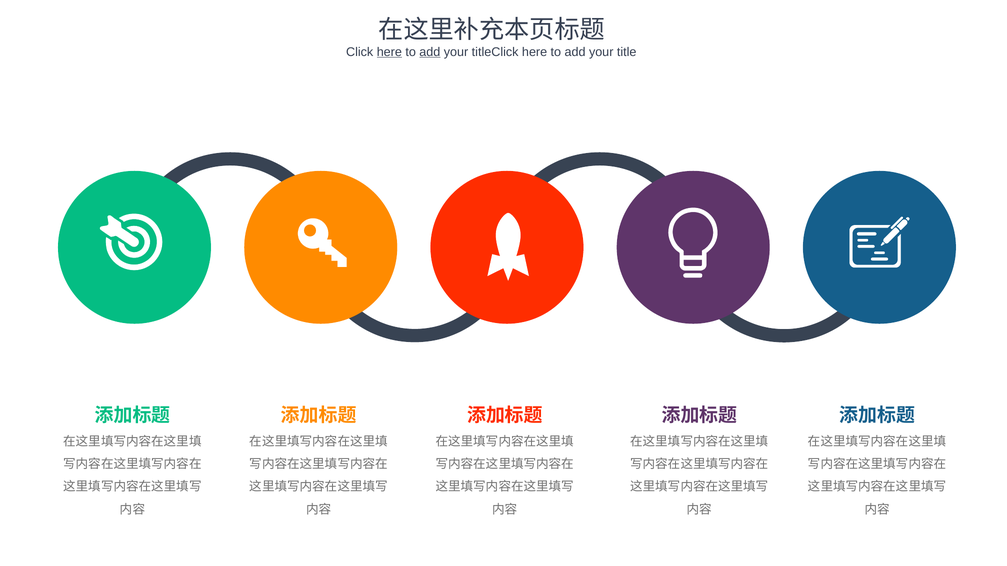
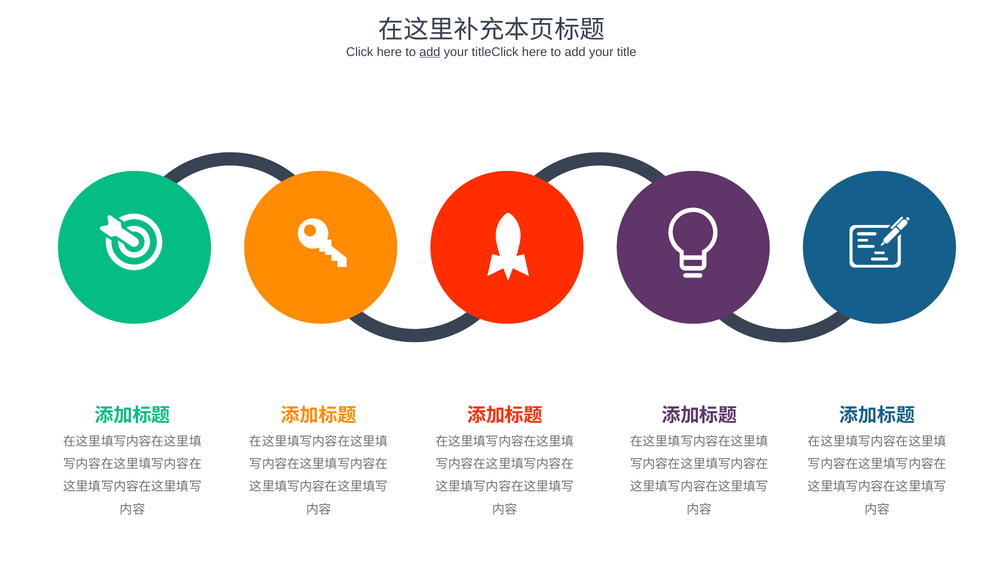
here at (389, 52) underline: present -> none
